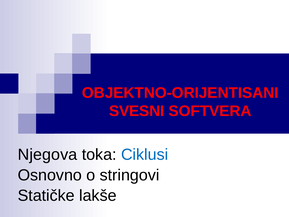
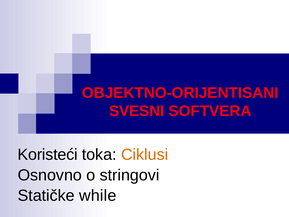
Njegova: Njegova -> Koristeći
Ciklusi colour: blue -> orange
lakše: lakše -> while
